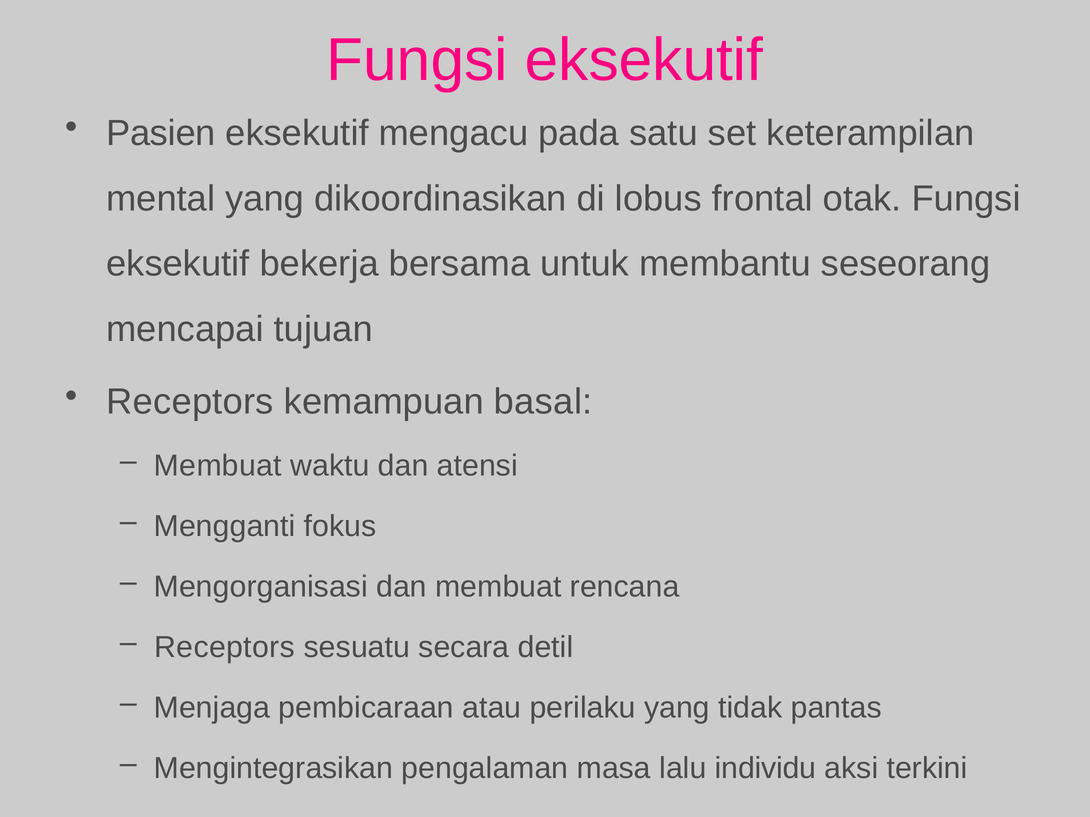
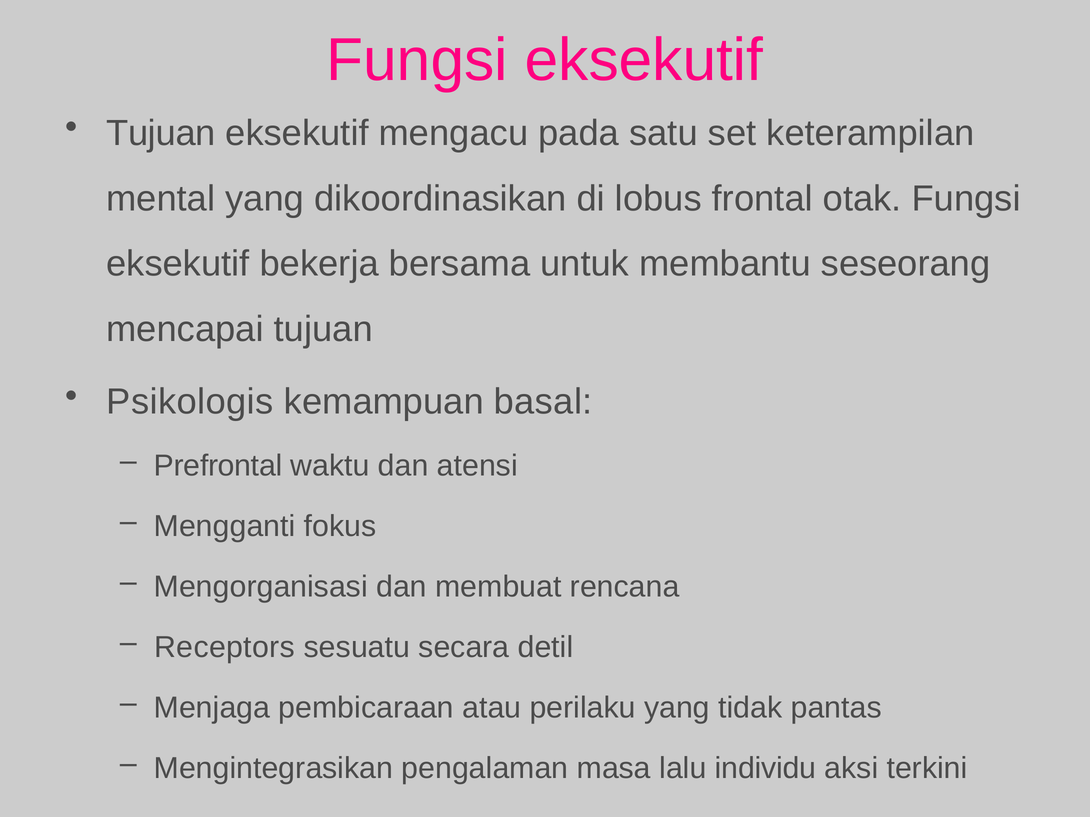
Pasien at (161, 133): Pasien -> Tujuan
Receptors at (190, 402): Receptors -> Psikologis
Membuat at (218, 466): Membuat -> Prefrontal
